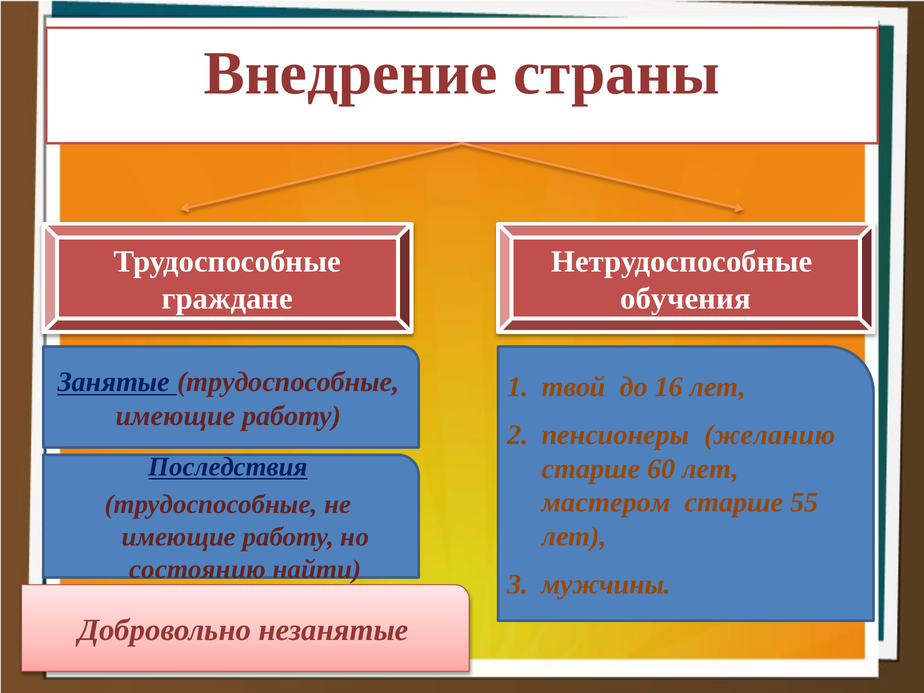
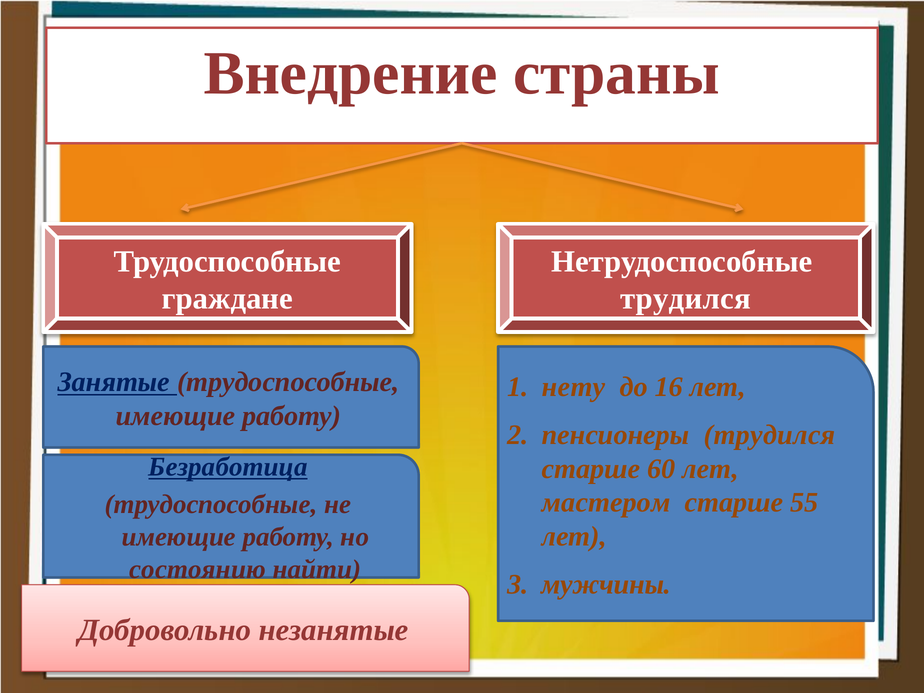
обучения at (686, 299): обучения -> трудился
твой: твой -> нету
пенсионеры желанию: желанию -> трудился
Последствия: Последствия -> Безработица
